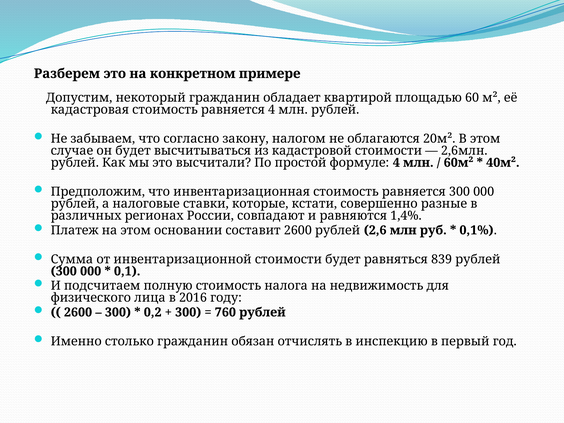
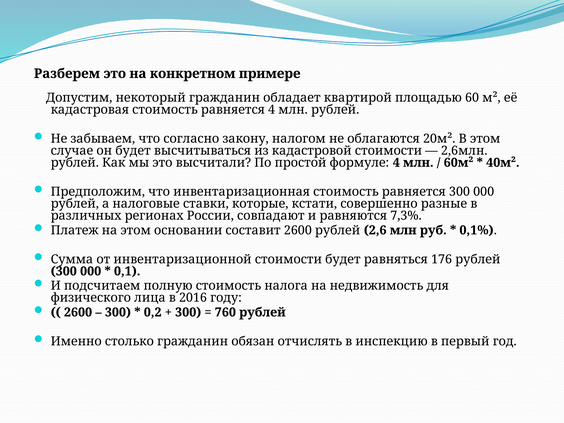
1,4%: 1,4% -> 7,3%
839: 839 -> 176
